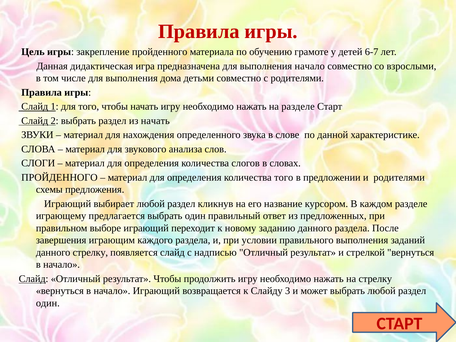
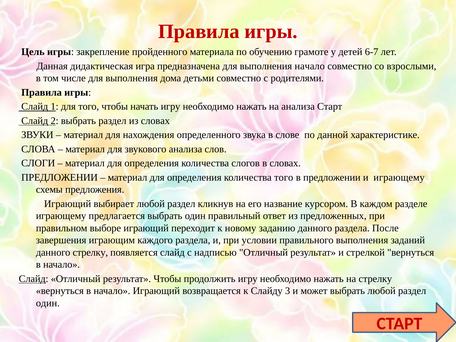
на разделе: разделе -> анализа
из начать: начать -> словах
ПРОЙДЕННОГО at (59, 177): ПРОЙДЕННОГО -> ПРЕДЛОЖЕНИИ
и родителями: родителями -> играющему
